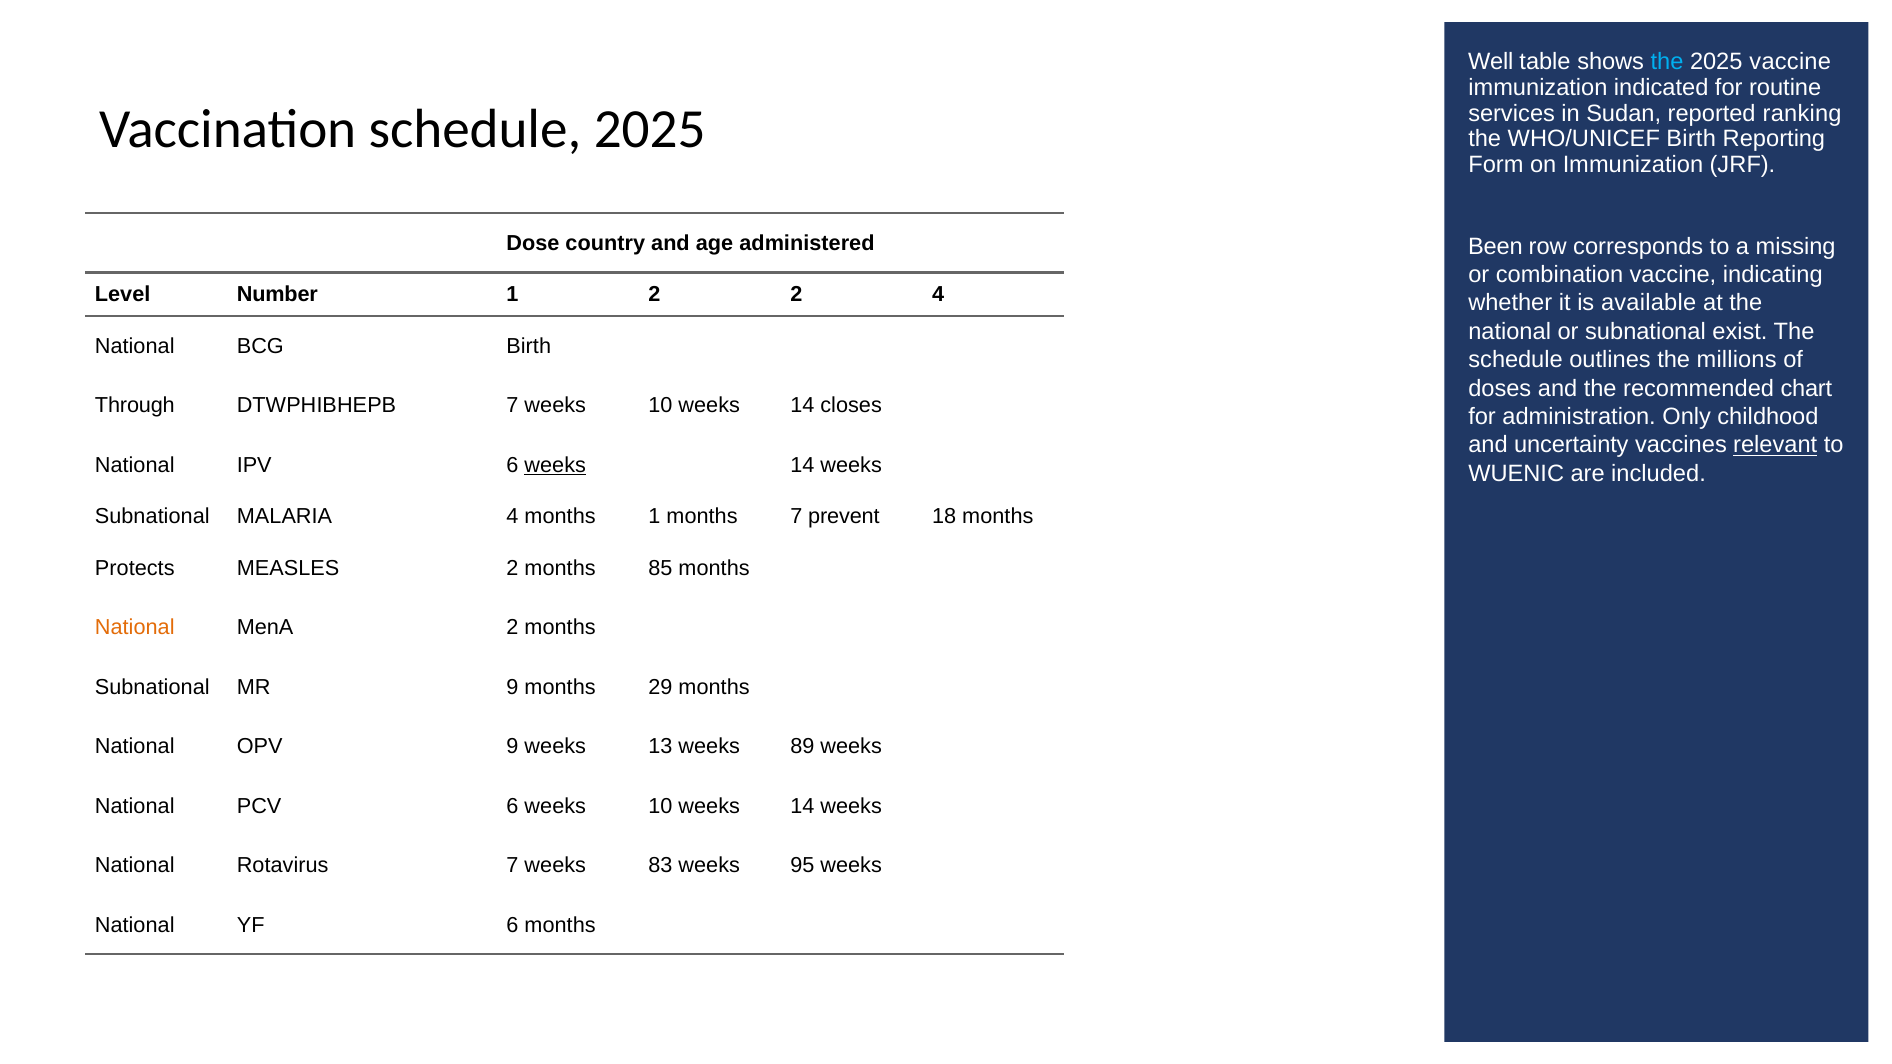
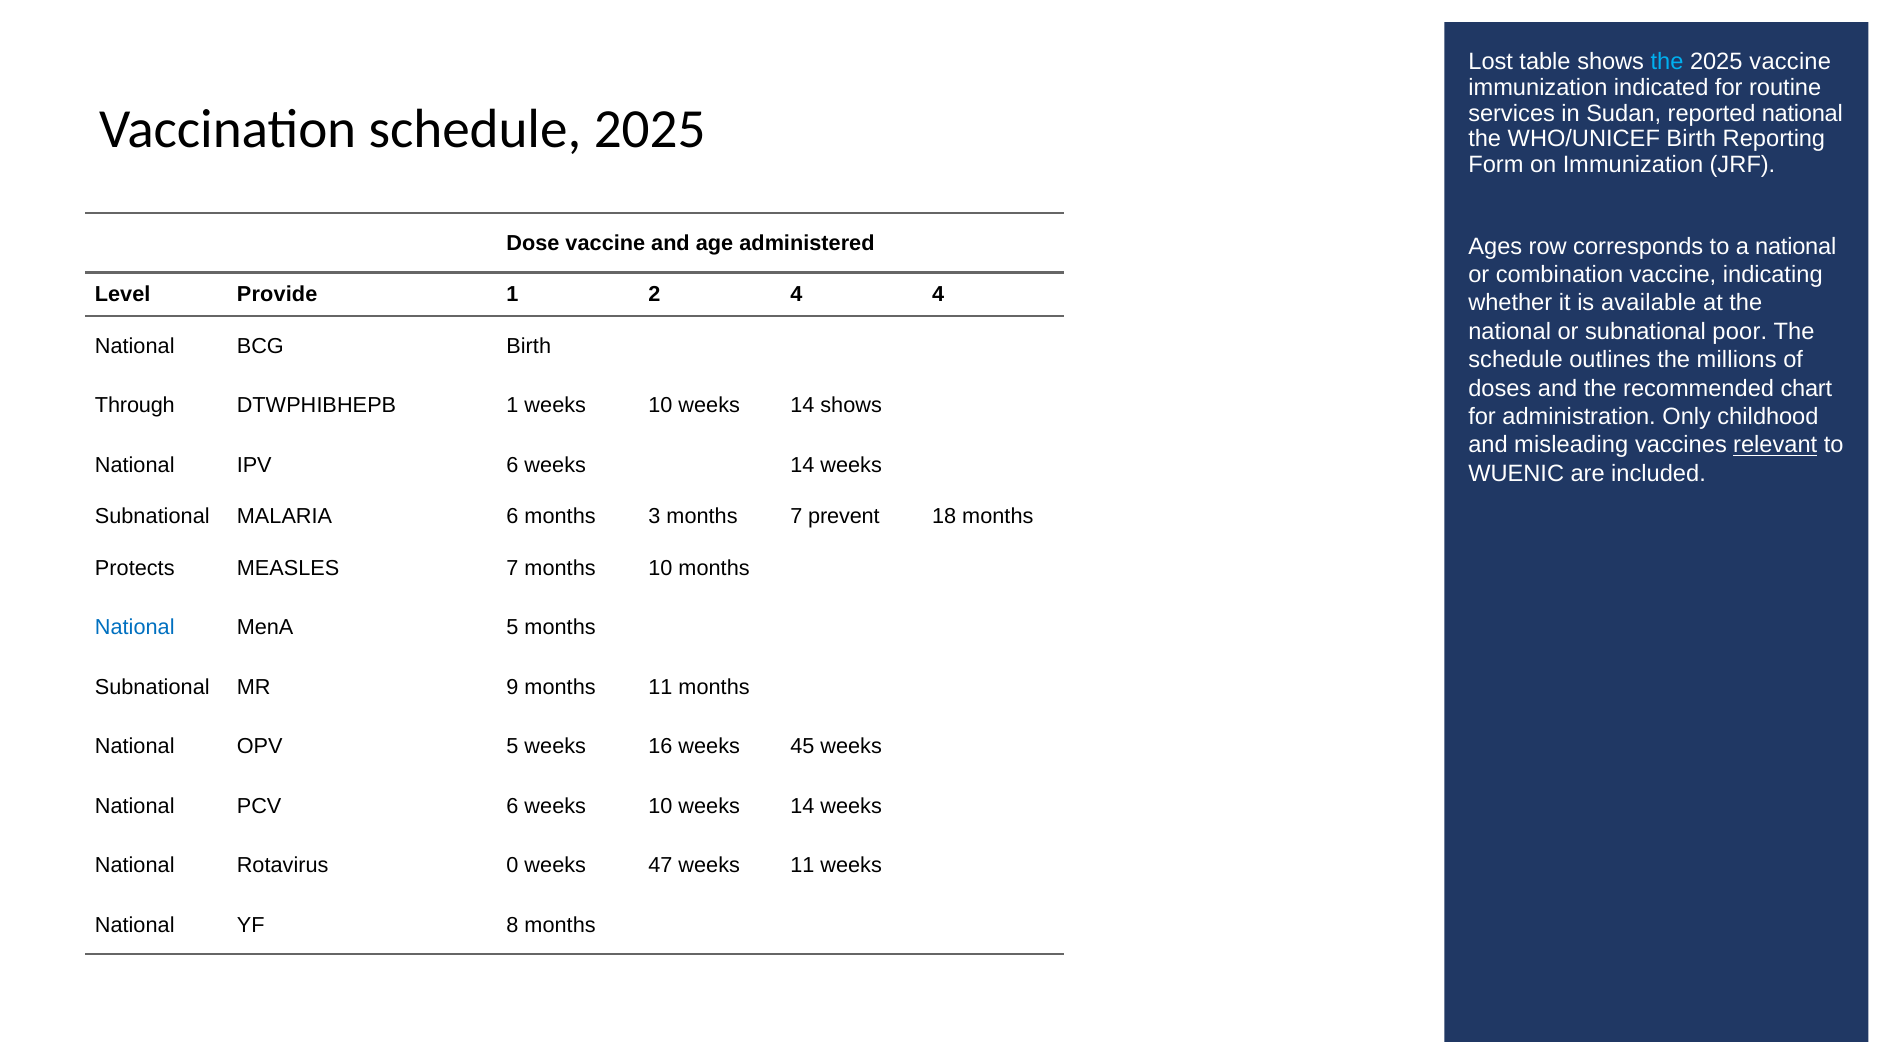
Well: Well -> Lost
reported ranking: ranking -> national
Dose country: country -> vaccine
Been: Been -> Ages
a missing: missing -> national
Number: Number -> Provide
2 2: 2 -> 4
exist: exist -> poor
DTWPHIBHEPB 7: 7 -> 1
14 closes: closes -> shows
uncertainty: uncertainty -> misleading
weeks at (555, 465) underline: present -> none
MALARIA 4: 4 -> 6
months 1: 1 -> 3
MEASLES 2: 2 -> 7
months 85: 85 -> 10
National at (135, 628) colour: orange -> blue
MenA 2: 2 -> 5
months 29: 29 -> 11
OPV 9: 9 -> 5
13: 13 -> 16
89: 89 -> 45
Rotavirus 7: 7 -> 0
83: 83 -> 47
weeks 95: 95 -> 11
YF 6: 6 -> 8
